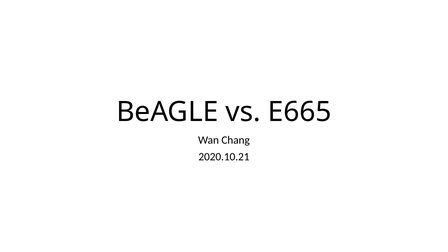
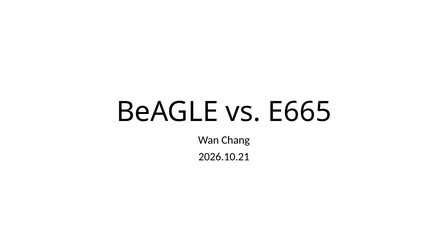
2020.10.21: 2020.10.21 -> 2026.10.21
